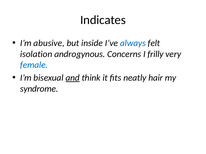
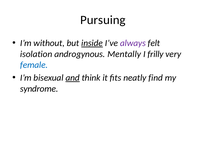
Indicates: Indicates -> Pursuing
abusive: abusive -> without
inside underline: none -> present
always colour: blue -> purple
Concerns: Concerns -> Mentally
hair: hair -> find
